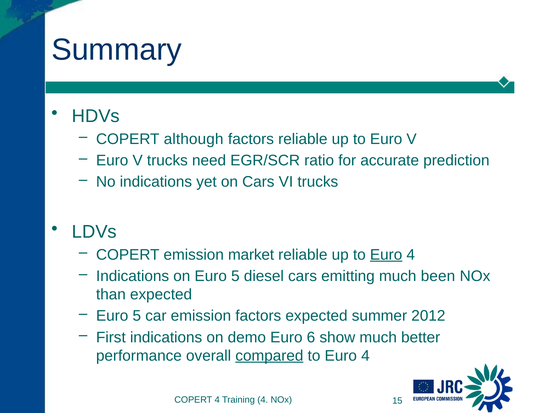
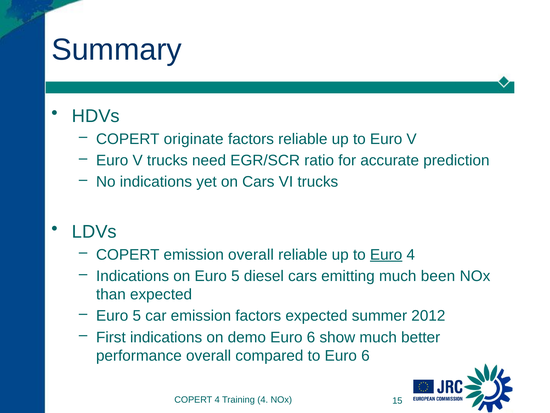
although: although -> originate
emission market: market -> overall
compared underline: present -> none
4 at (365, 355): 4 -> 6
